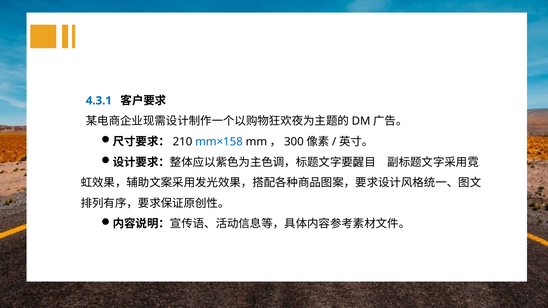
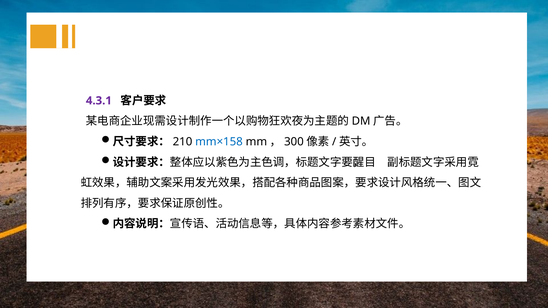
4.3.1 colour: blue -> purple
